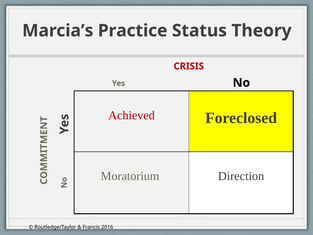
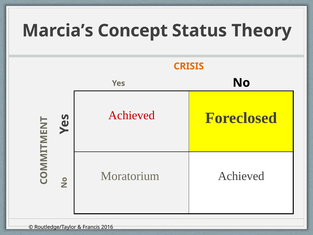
Practice: Practice -> Concept
CRISIS colour: red -> orange
Moratorium Direction: Direction -> Achieved
